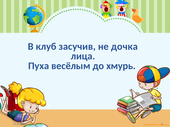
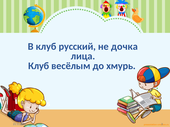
засучив: засучив -> русский
Пуха at (39, 66): Пуха -> Клуб
